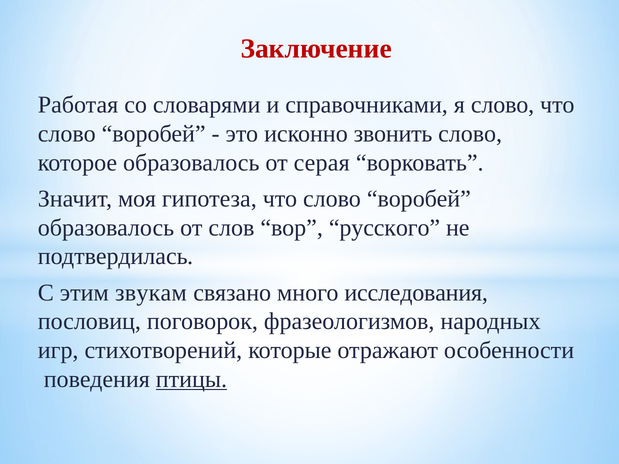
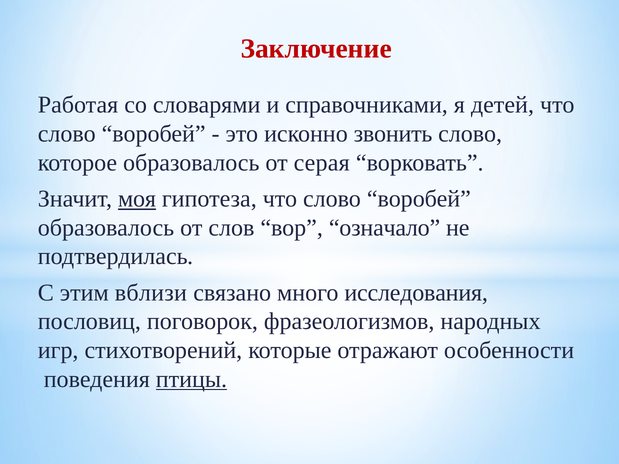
я слово: слово -> детей
моя underline: none -> present
русского: русского -> означало
звукам: звукам -> вблизи
